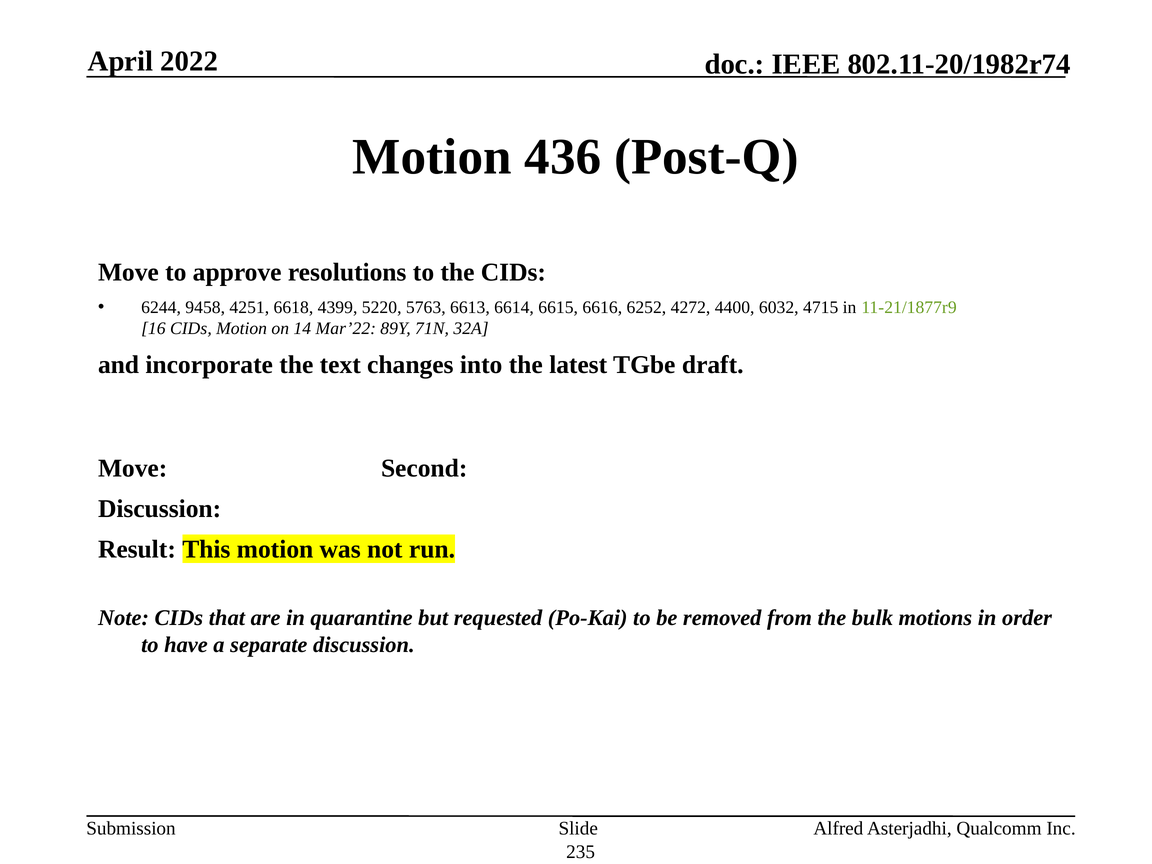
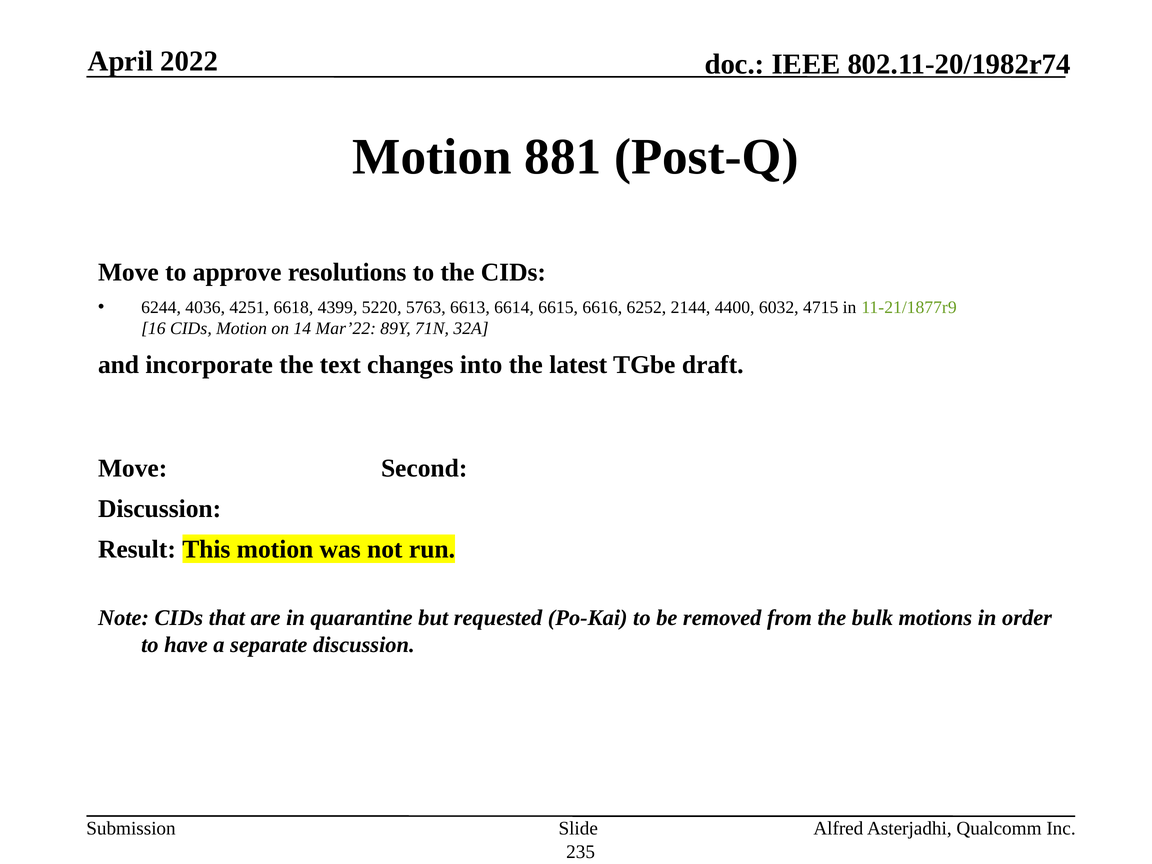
436: 436 -> 881
9458: 9458 -> 4036
4272: 4272 -> 2144
